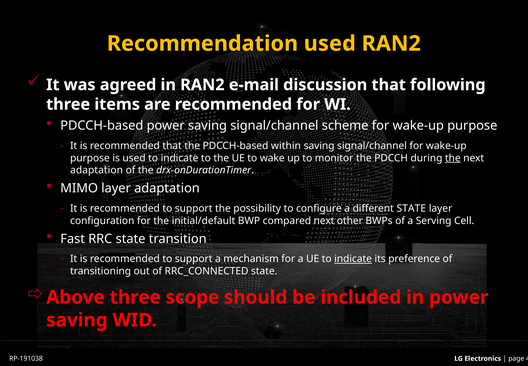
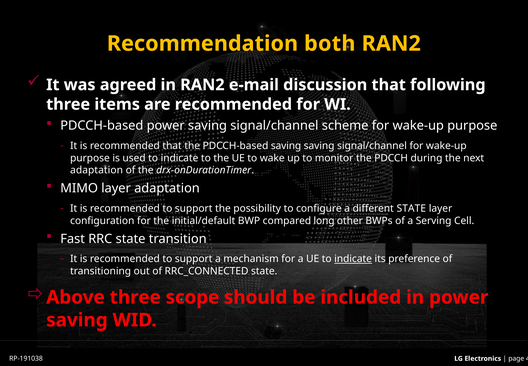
Recommendation used: used -> both
PDCCH-based within: within -> saving
the at (453, 158) underline: present -> none
compared next: next -> long
